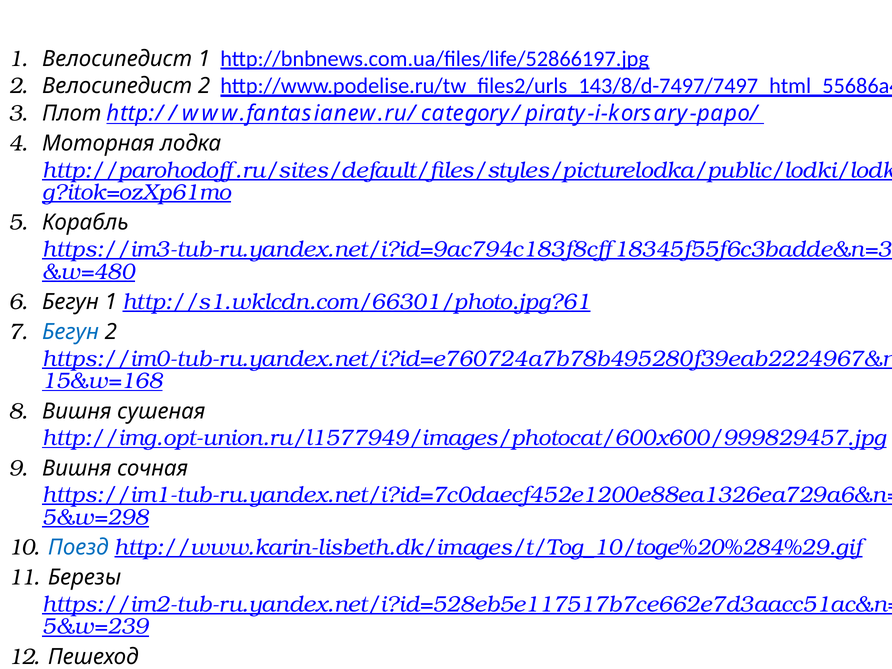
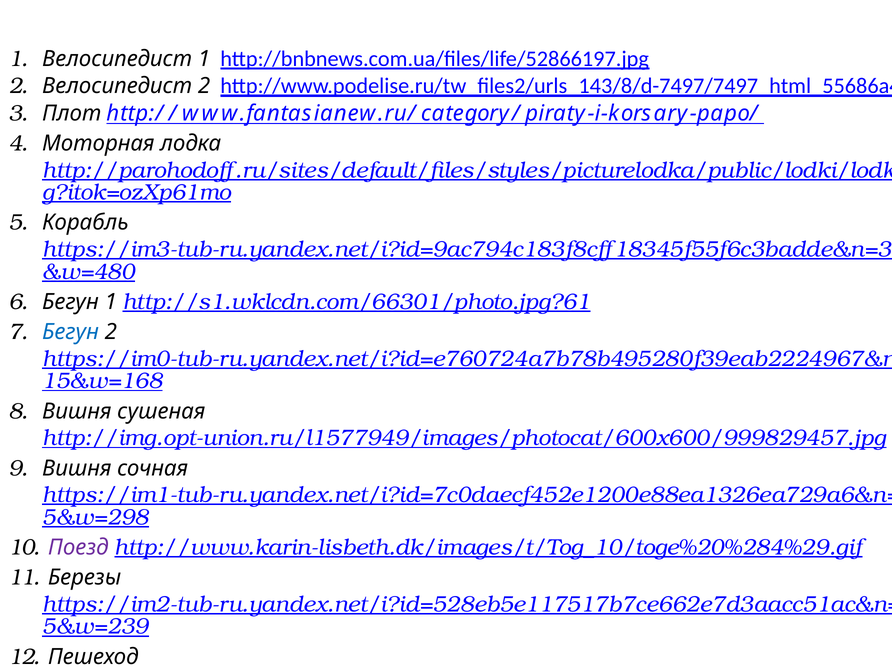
Поезд colour: blue -> purple
